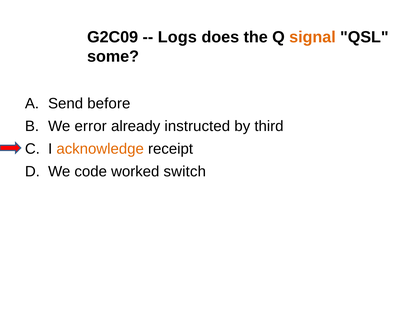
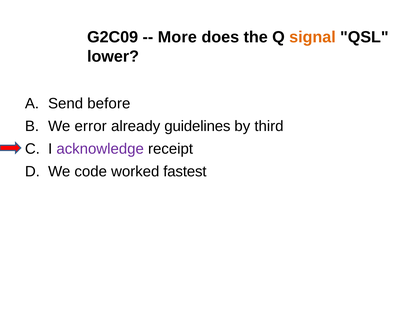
Logs: Logs -> More
some: some -> lower
instructed: instructed -> guidelines
acknowledge colour: orange -> purple
switch: switch -> fastest
